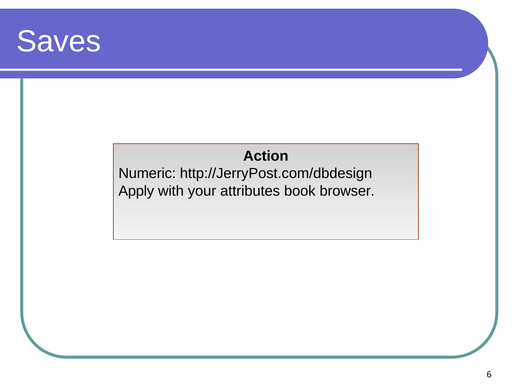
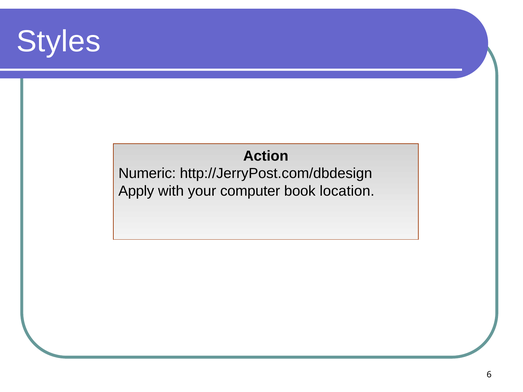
Saves: Saves -> Styles
attributes: attributes -> computer
browser: browser -> location
